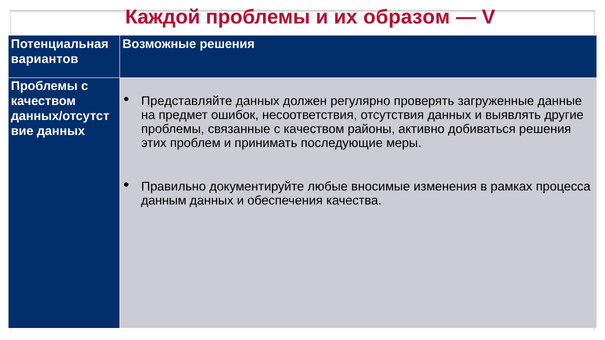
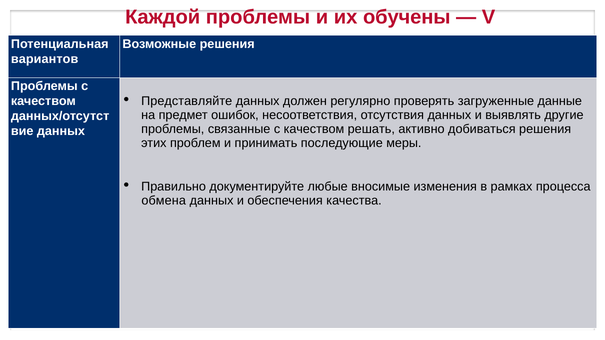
образом: образом -> обучены
районы: районы -> решать
данным: данным -> обмена
